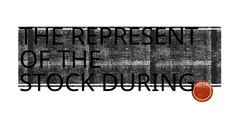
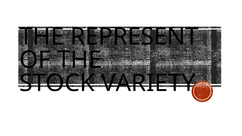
DURING: DURING -> VARIETY
